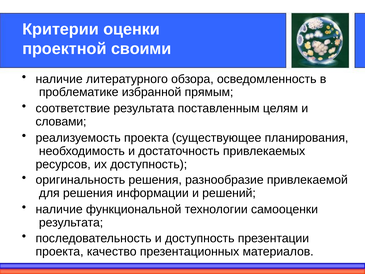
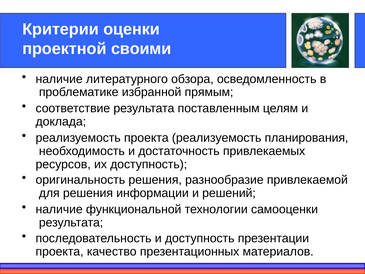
словами: словами -> доклада
проекта существующее: существующее -> реализуемость
